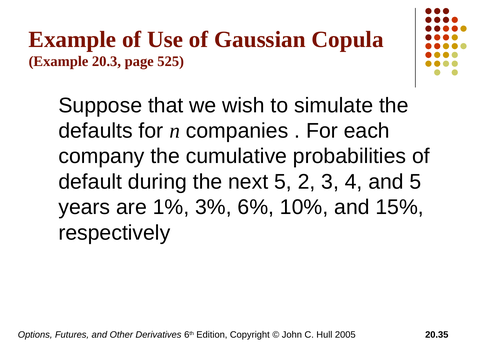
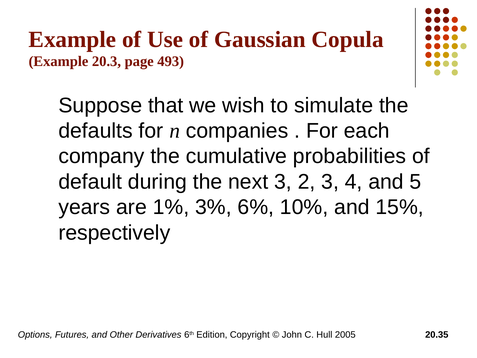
525: 525 -> 493
next 5: 5 -> 3
